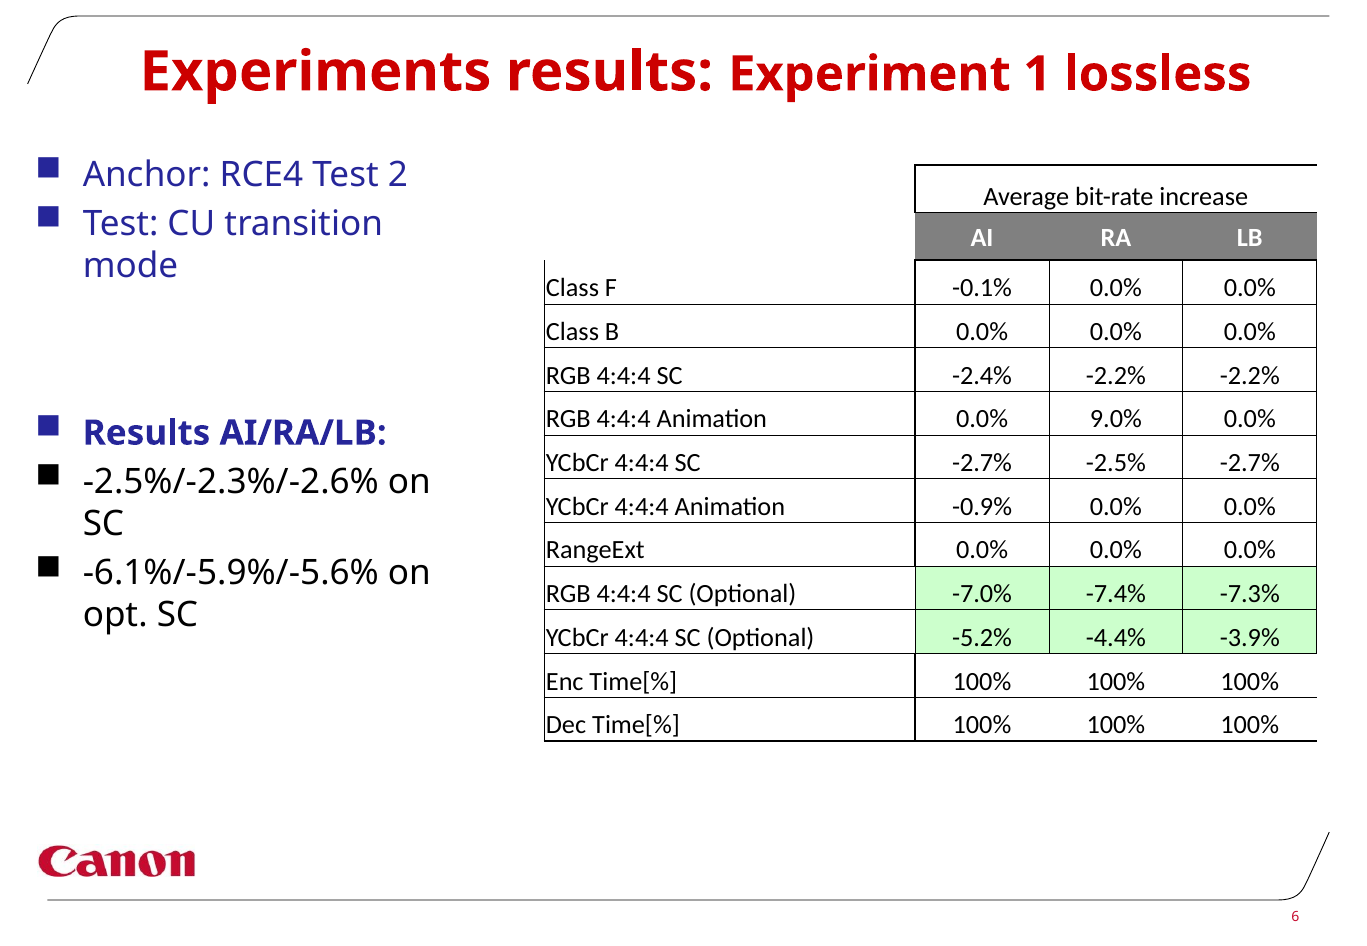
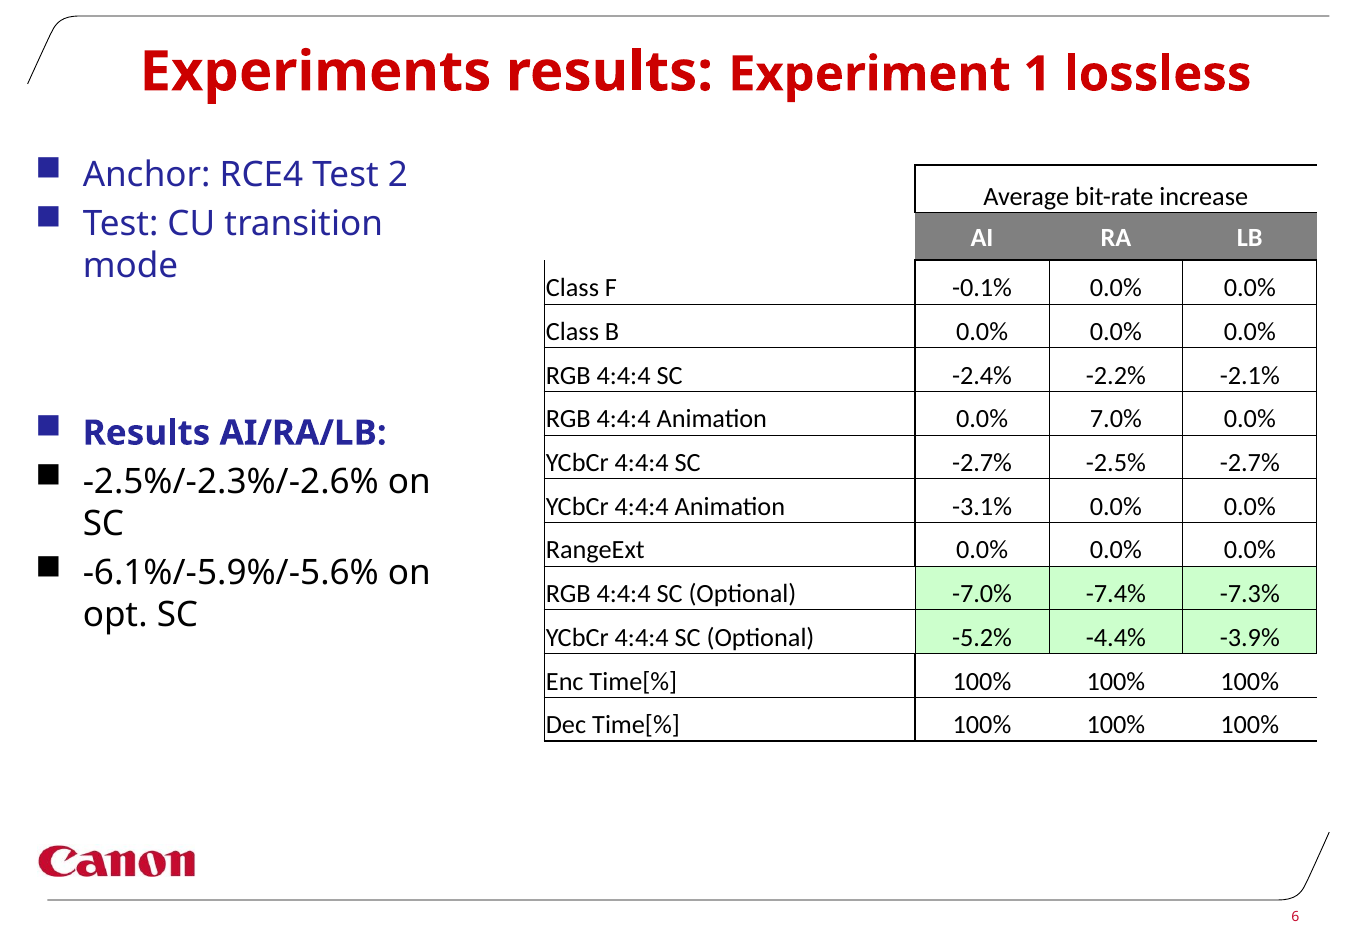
-2.2% -2.2%: -2.2% -> -2.1%
9.0%: 9.0% -> 7.0%
-0.9%: -0.9% -> -3.1%
